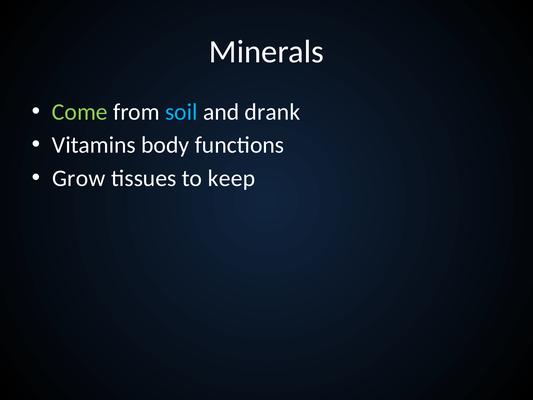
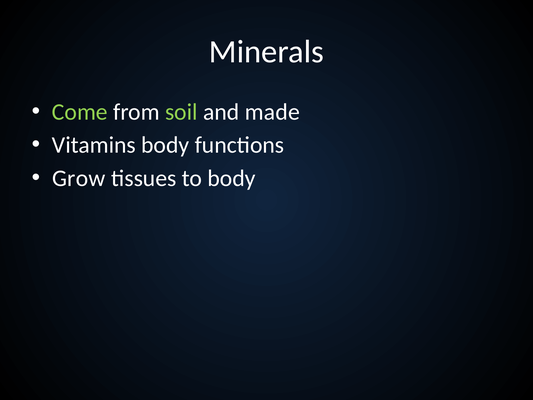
soil colour: light blue -> light green
drank: drank -> made
to keep: keep -> body
